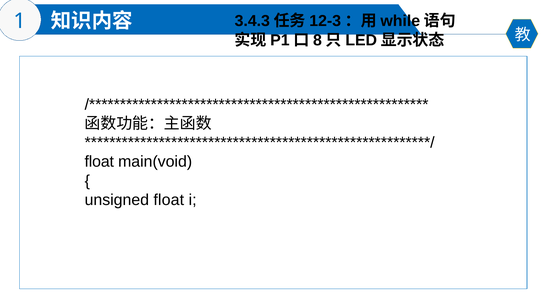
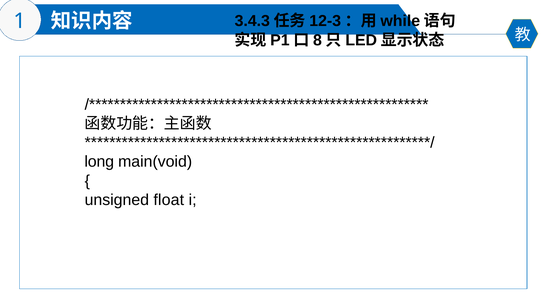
float at (99, 162): float -> long
